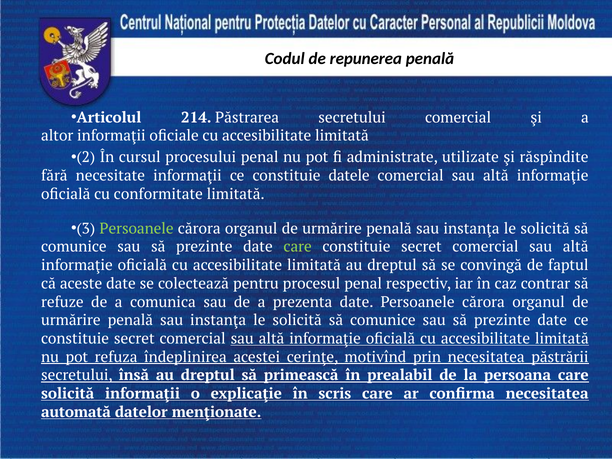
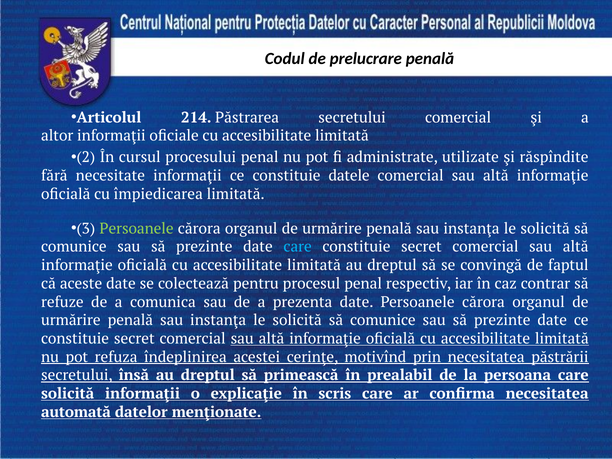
repunerea: repunerea -> prelucrare
conformitate: conformitate -> împiedicarea
care at (298, 247) colour: light green -> light blue
